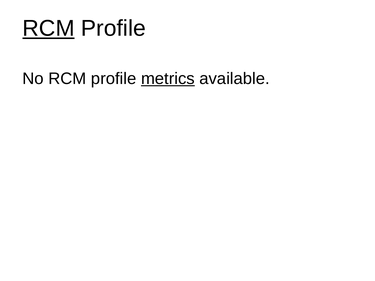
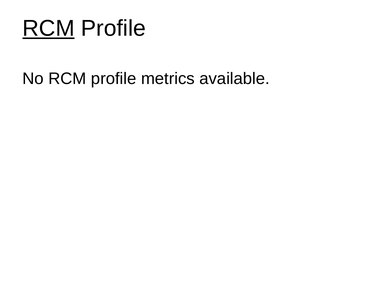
metrics underline: present -> none
